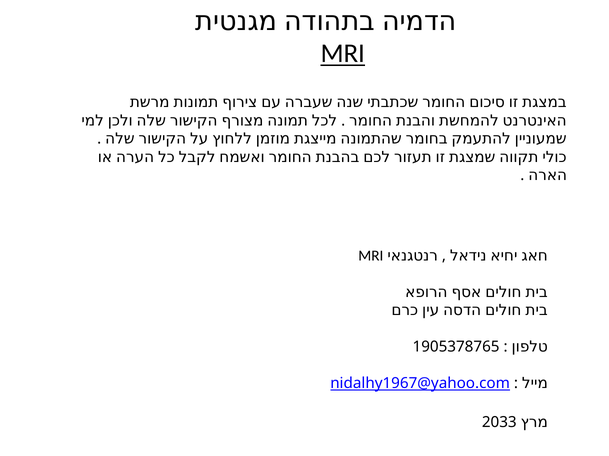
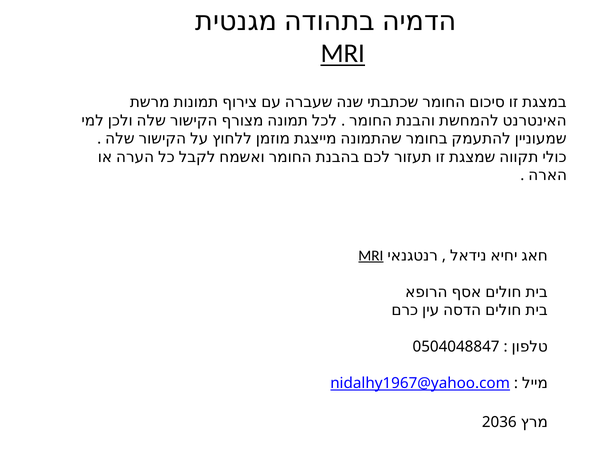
MRI at (371, 256) underline: none -> present
1905378765: 1905378765 -> 0504048847
2033: 2033 -> 2036
